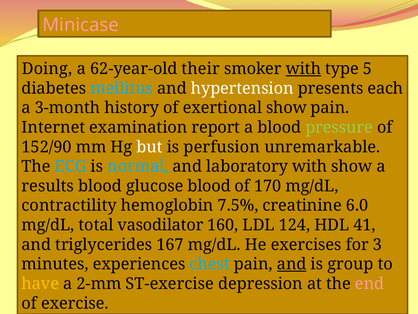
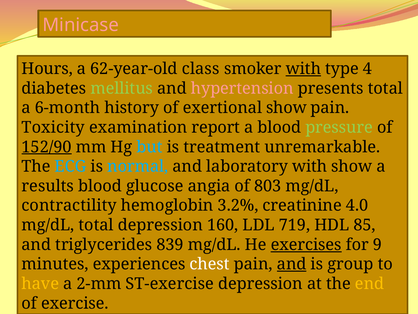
Doing: Doing -> Hours
their: their -> class
5: 5 -> 4
mellitus colour: light blue -> light green
hypertension colour: white -> pink
presents each: each -> total
3-month: 3-month -> 6-month
Internet: Internet -> Toxicity
152/90 underline: none -> present
but colour: white -> light blue
perfusion: perfusion -> treatment
glucose blood: blood -> angia
170: 170 -> 803
7.5%: 7.5% -> 3.2%
6.0: 6.0 -> 4.0
total vasodilator: vasodilator -> depression
124: 124 -> 719
41: 41 -> 85
167: 167 -> 839
exercises underline: none -> present
3: 3 -> 9
chest colour: light blue -> white
end colour: pink -> yellow
